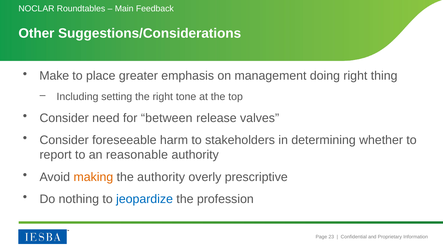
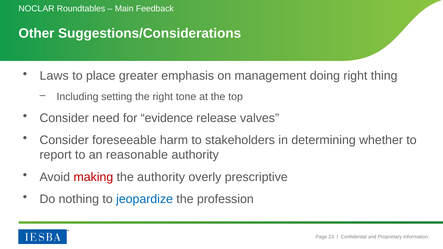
Make: Make -> Laws
between: between -> evidence
making colour: orange -> red
